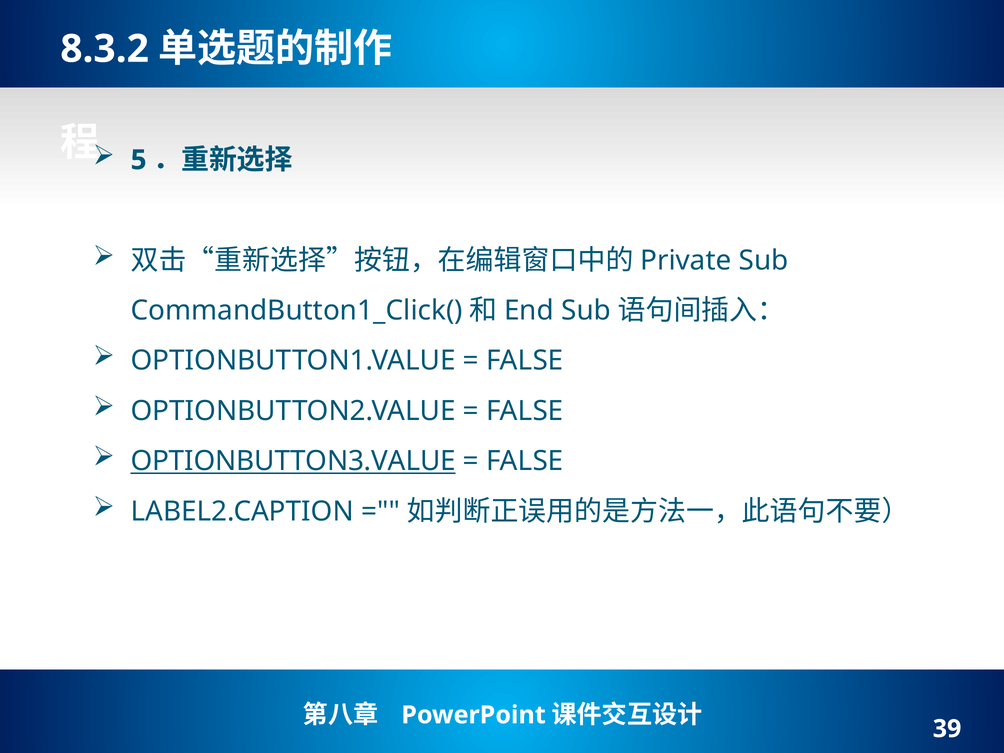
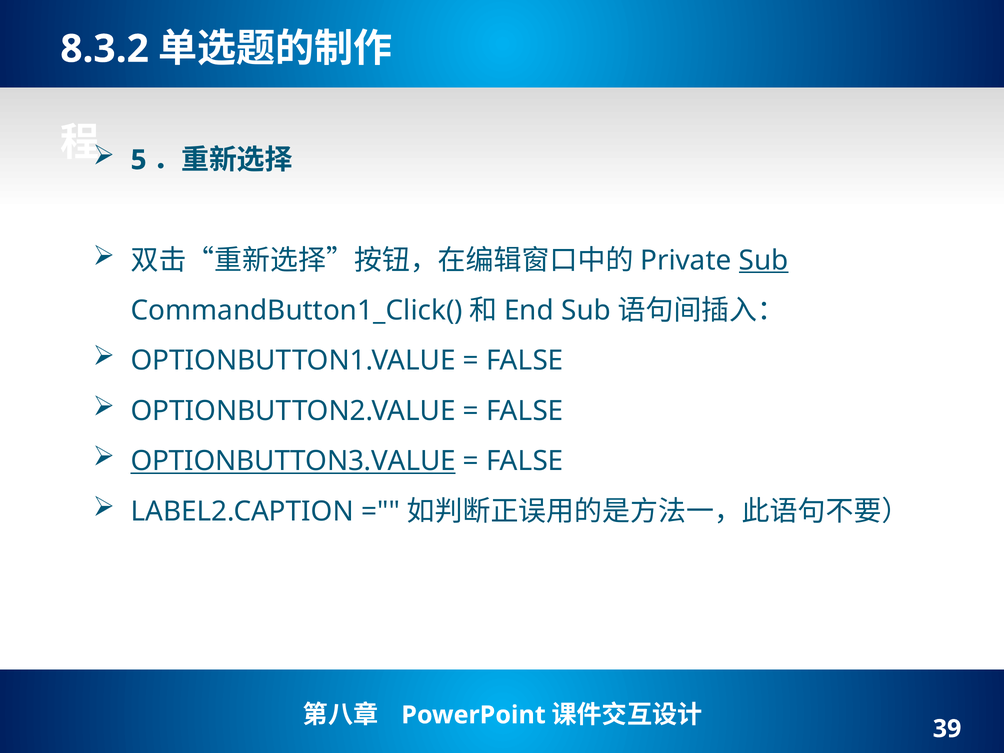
Sub at (764, 260) underline: none -> present
